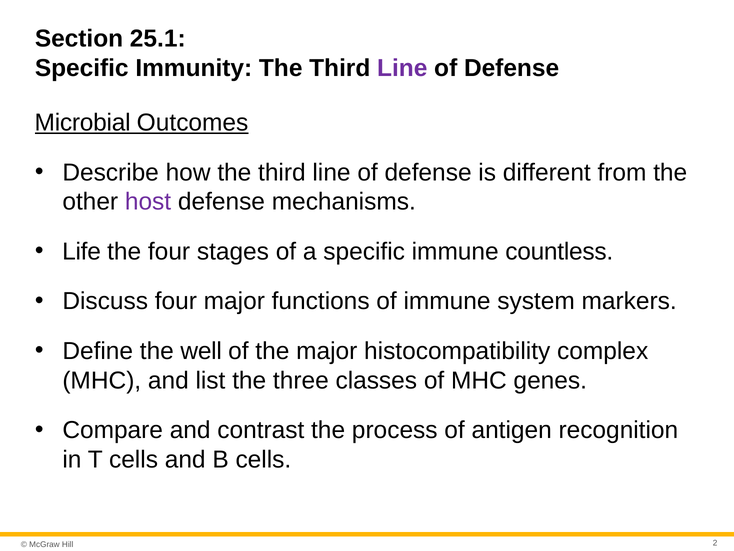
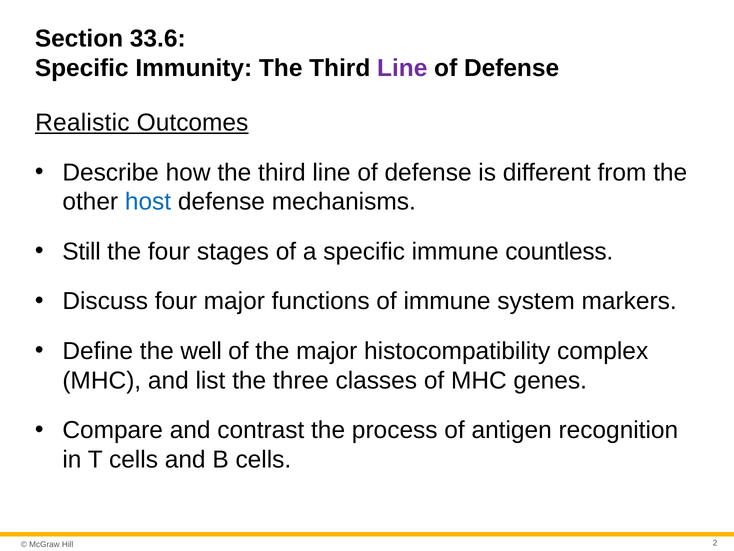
25.1: 25.1 -> 33.6
Microbial: Microbial -> Realistic
host colour: purple -> blue
Life: Life -> Still
